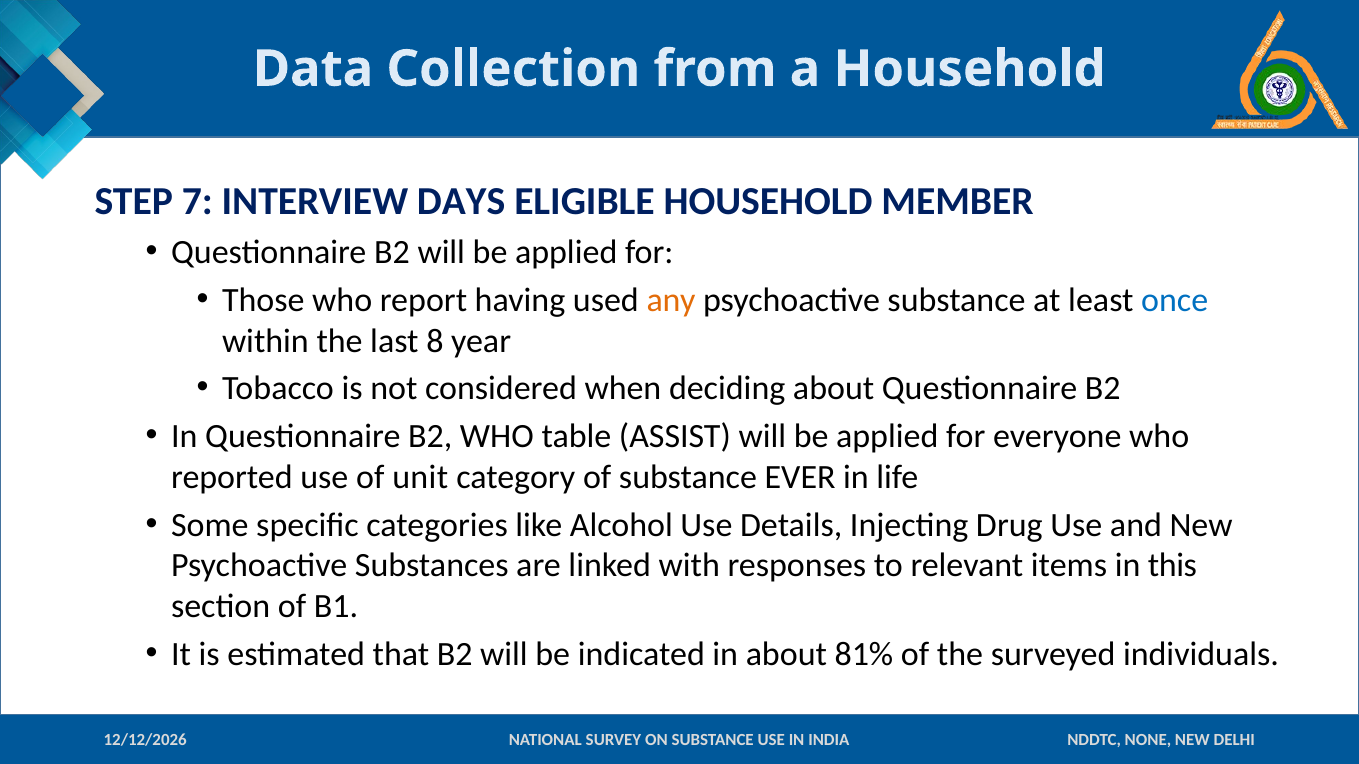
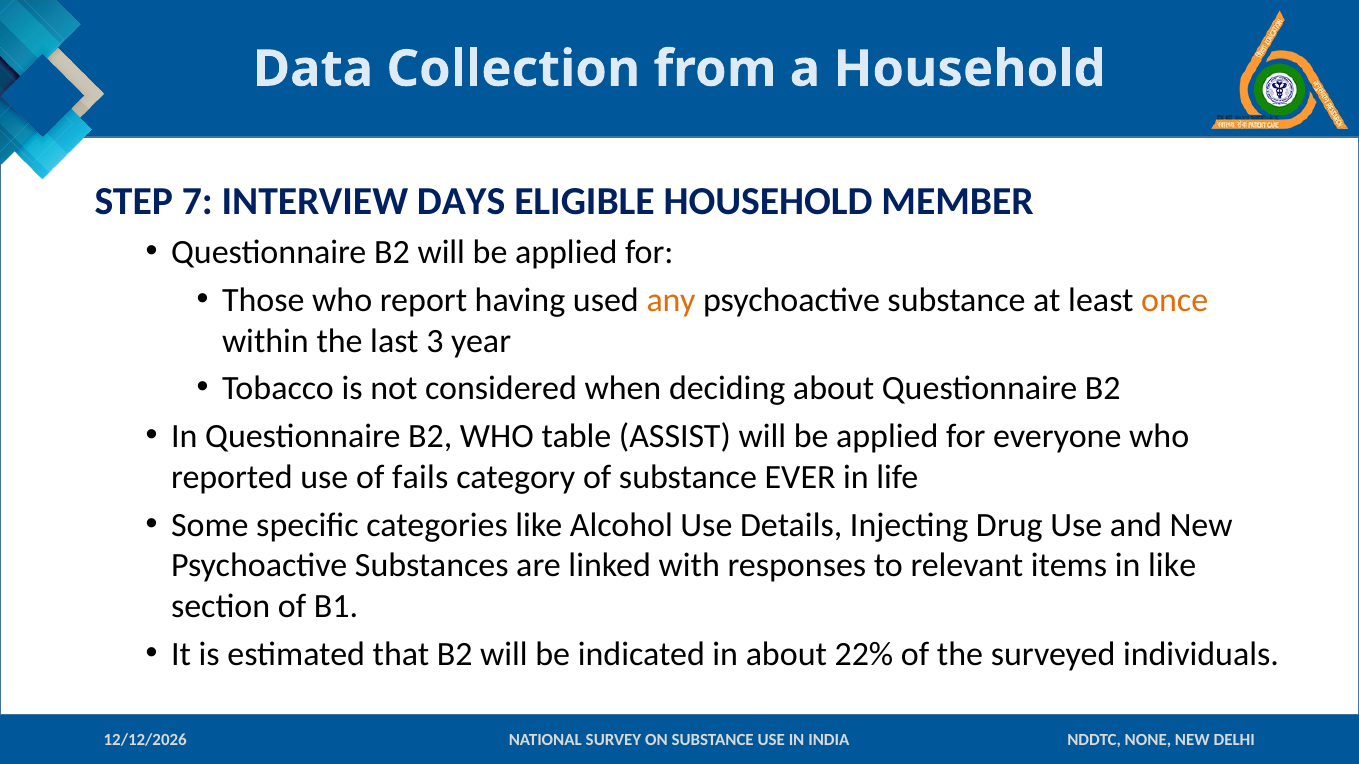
once colour: blue -> orange
8: 8 -> 3
unit: unit -> fails
in this: this -> like
81%: 81% -> 22%
